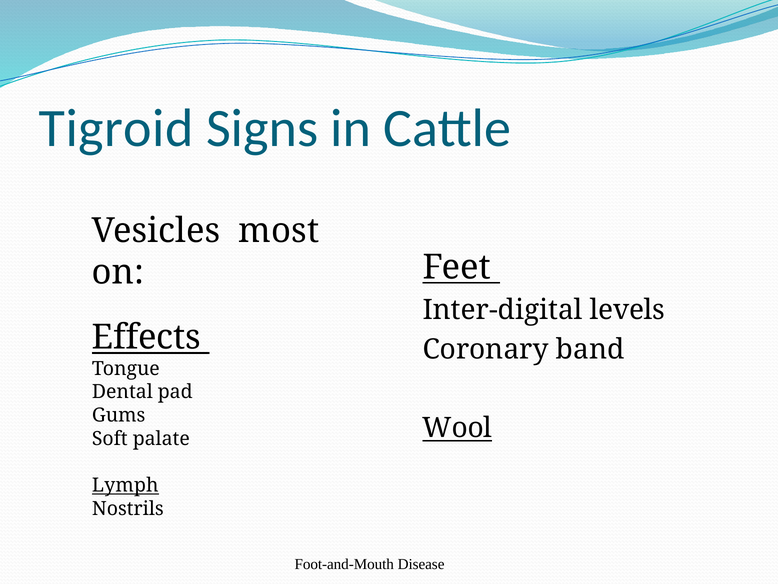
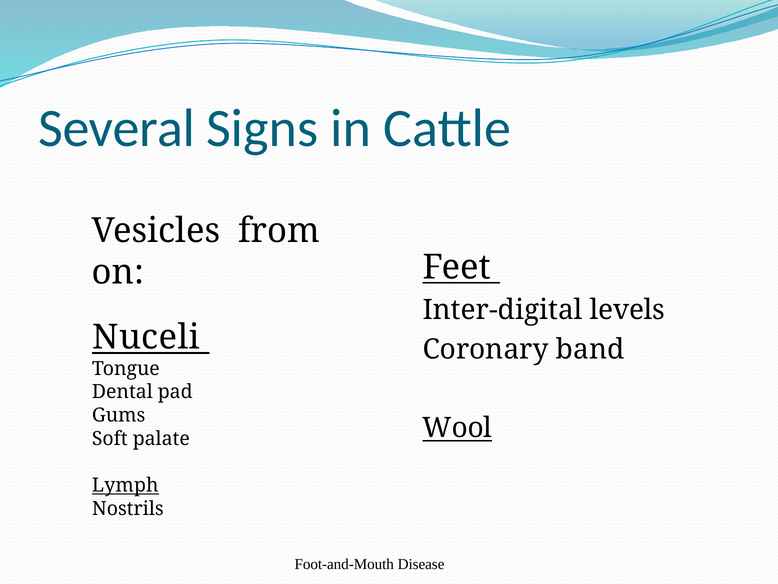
Tigroid: Tigroid -> Several
most: most -> from
Effects: Effects -> Nuceli
